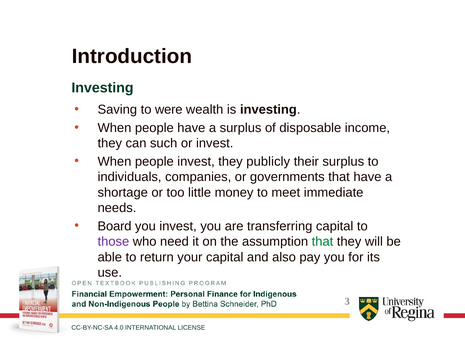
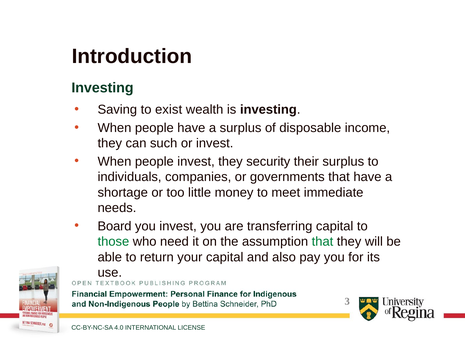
were: were -> exist
publicly: publicly -> security
those colour: purple -> green
